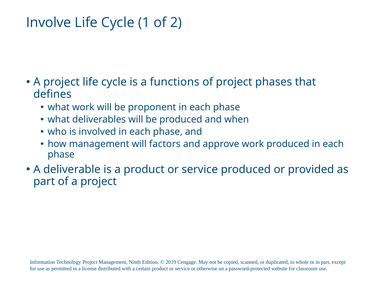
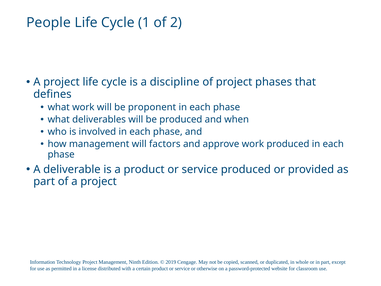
Involve: Involve -> People
functions: functions -> discipline
